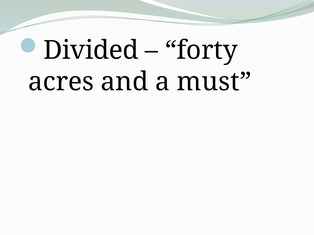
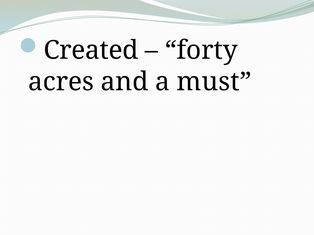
Divided: Divided -> Created
